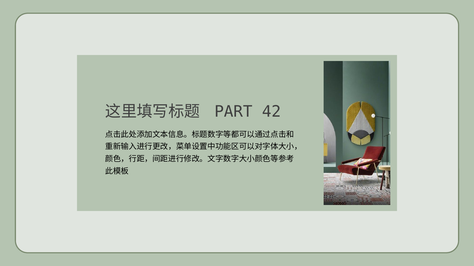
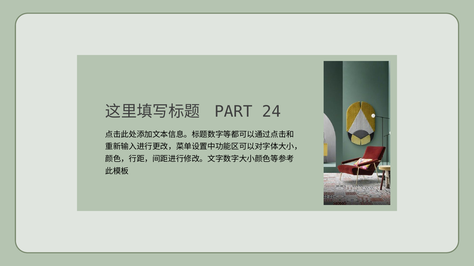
42: 42 -> 24
